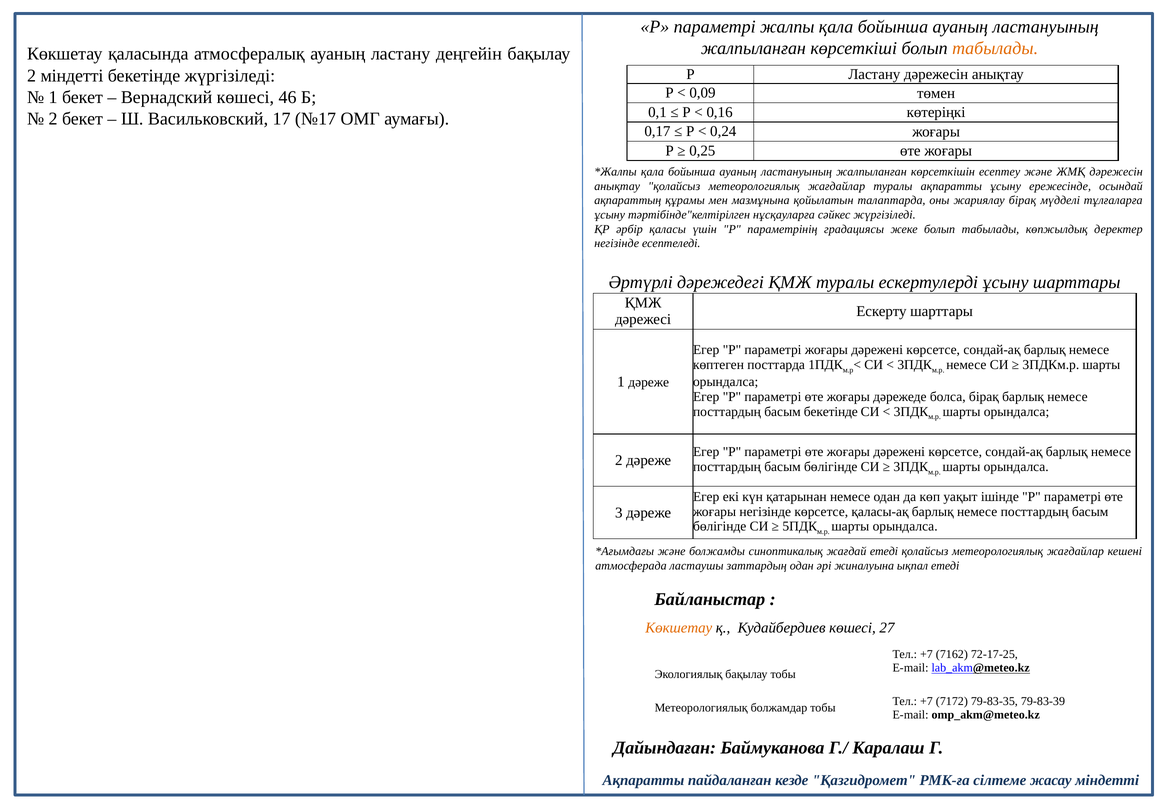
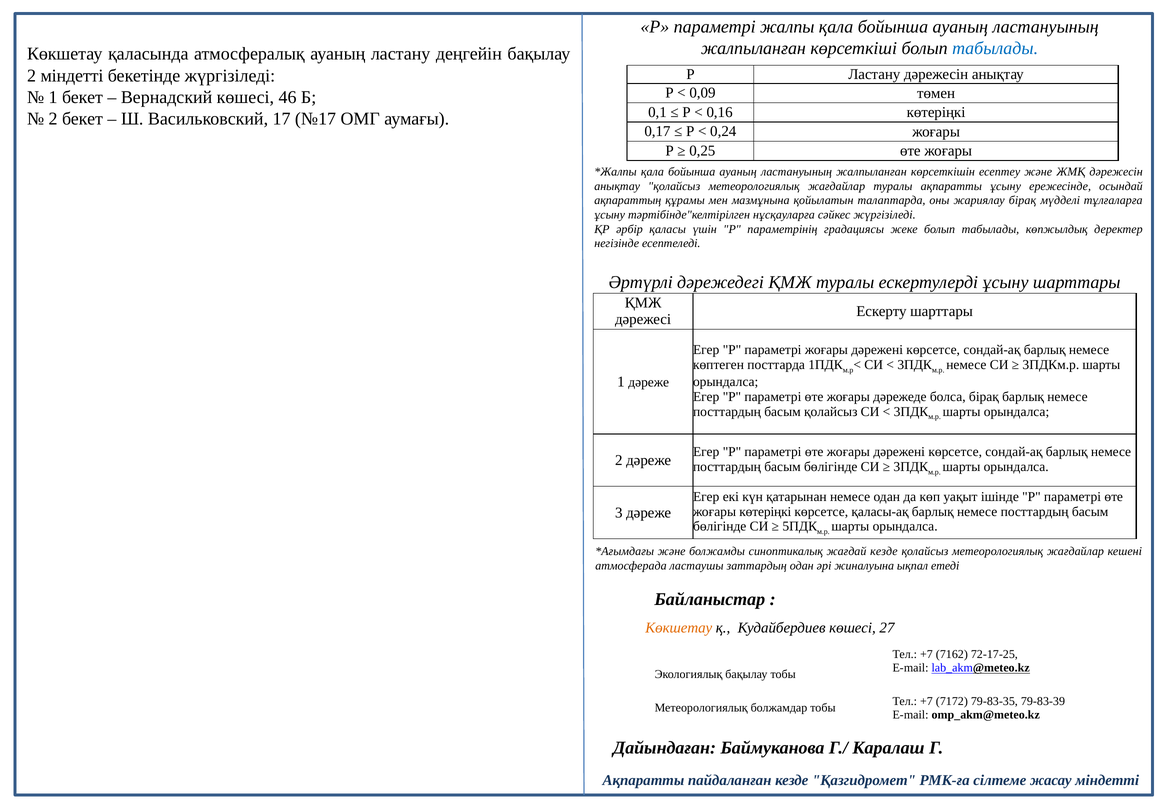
табылады at (995, 48) colour: orange -> blue
басым бекетінде: бекетінде -> қолайсыз
жоғары негізінде: негізінде -> көтеріңкі
жағдай етеді: етеді -> кезде
